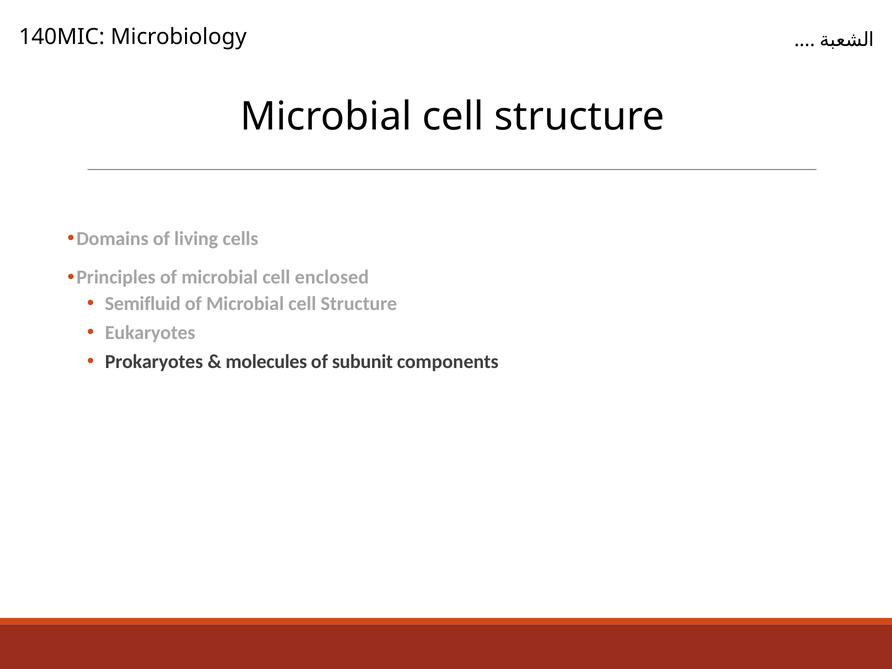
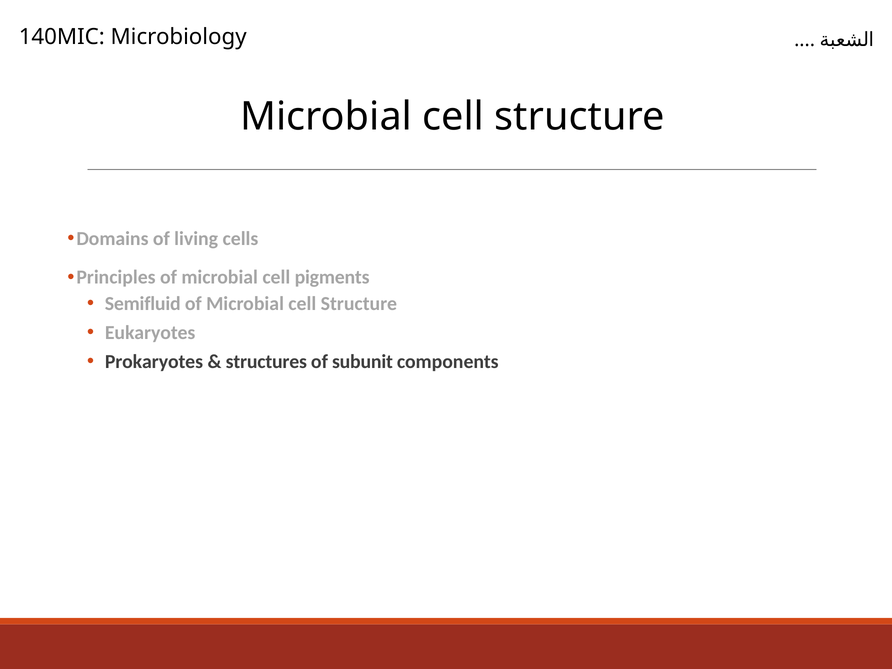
enclosed: enclosed -> pigments
molecules: molecules -> structures
